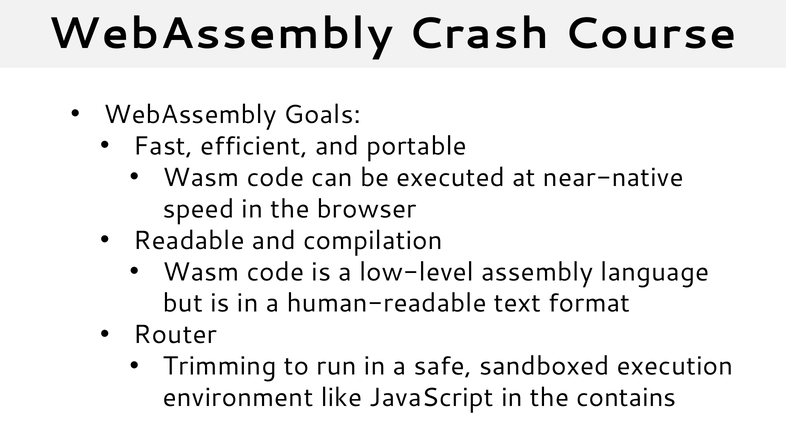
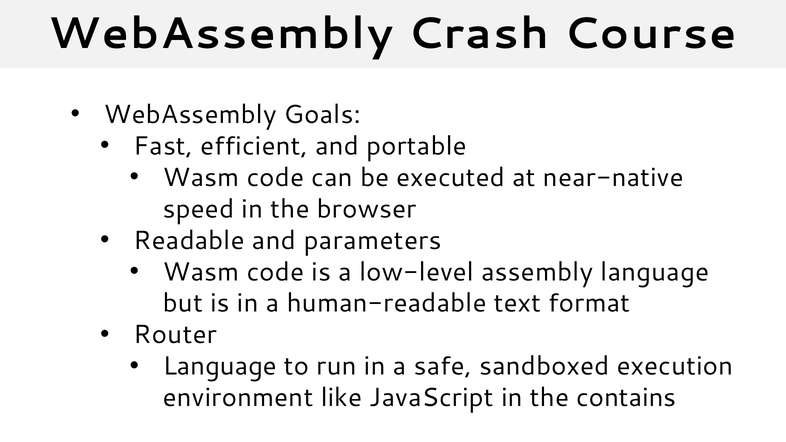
compilation: compilation -> parameters
Trimming at (220, 366): Trimming -> Language
